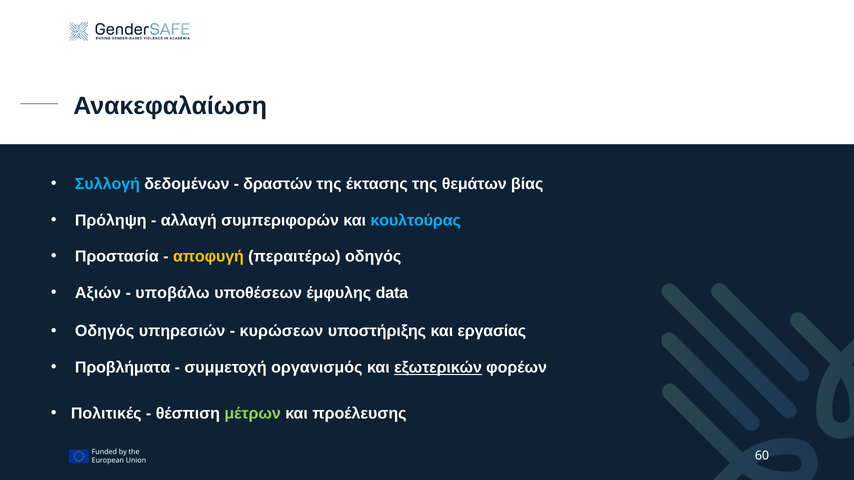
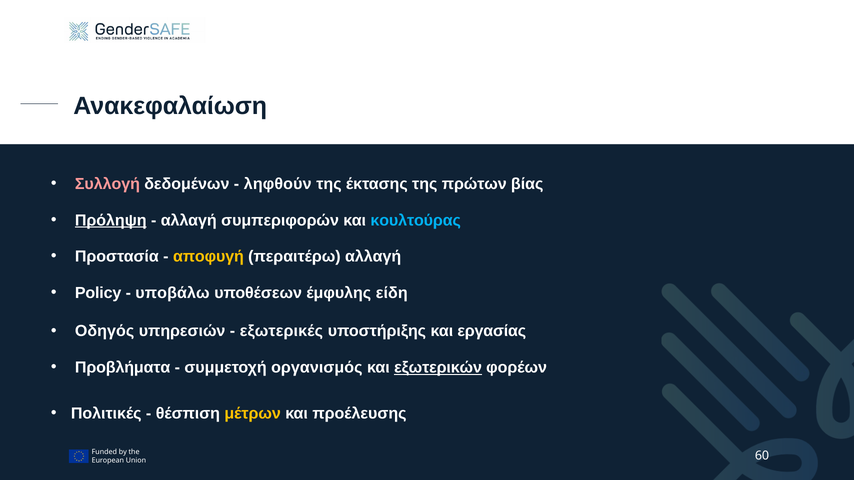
Συλλογή colour: light blue -> pink
δραστών: δραστών -> ληφθούν
θεμάτων: θεμάτων -> πρώτων
Πρόληψη underline: none -> present
περαιτέρω οδηγός: οδηγός -> αλλαγή
Αξιών: Αξιών -> Policy
data: data -> είδη
κυρώσεων: κυρώσεων -> εξωτερικές
μέτρων colour: light green -> yellow
